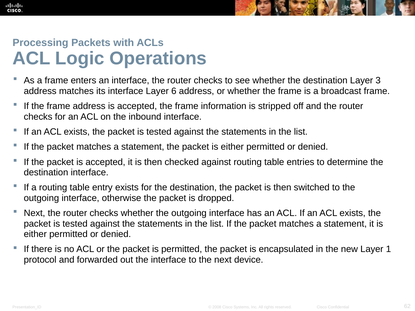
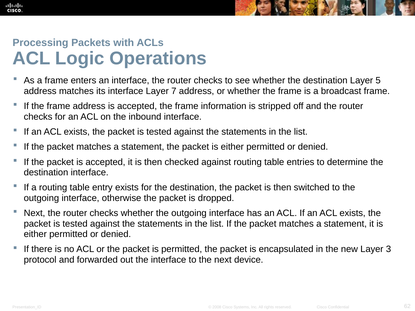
3: 3 -> 5
6: 6 -> 7
1: 1 -> 3
